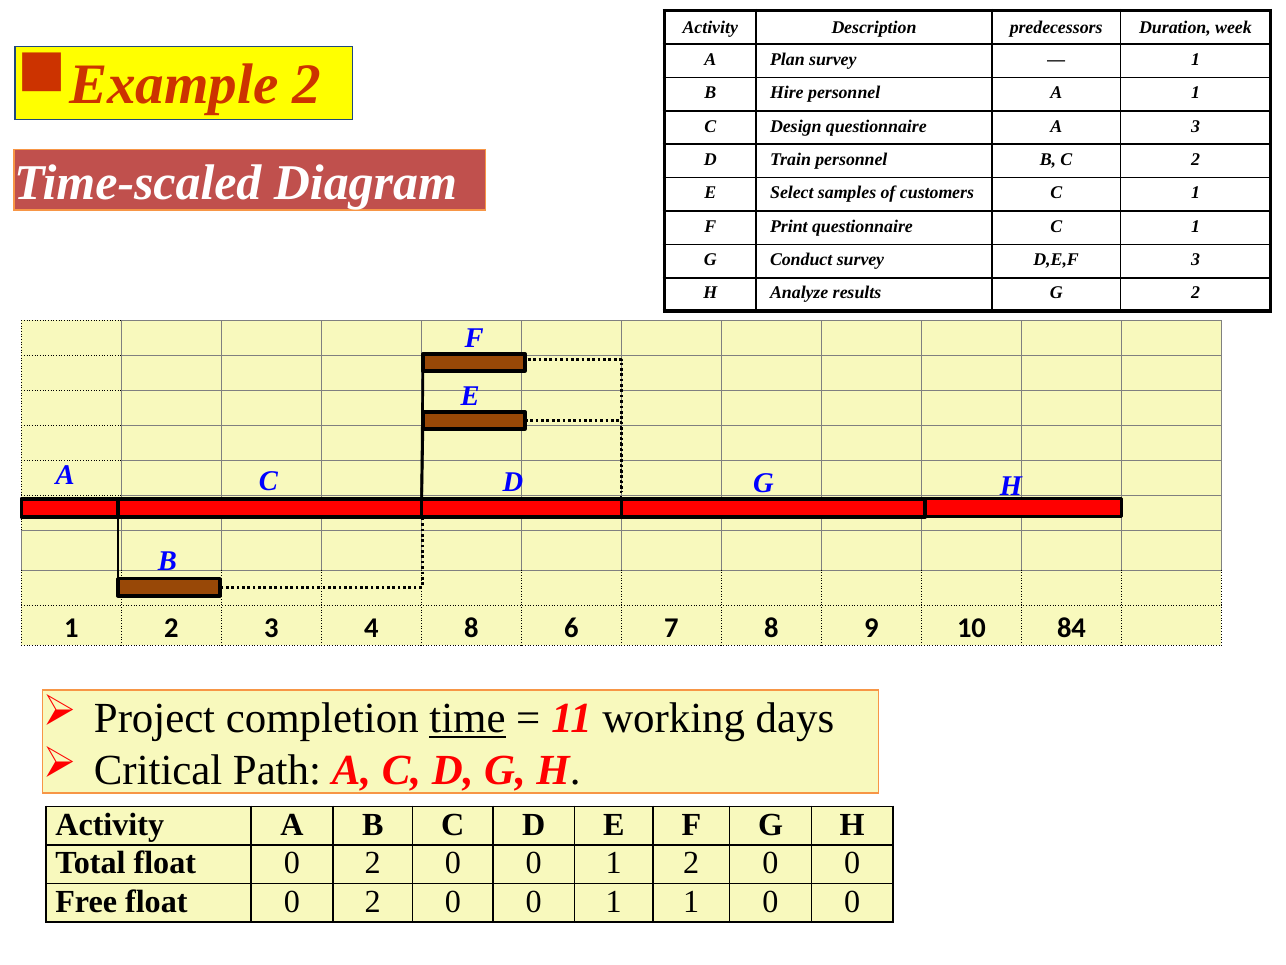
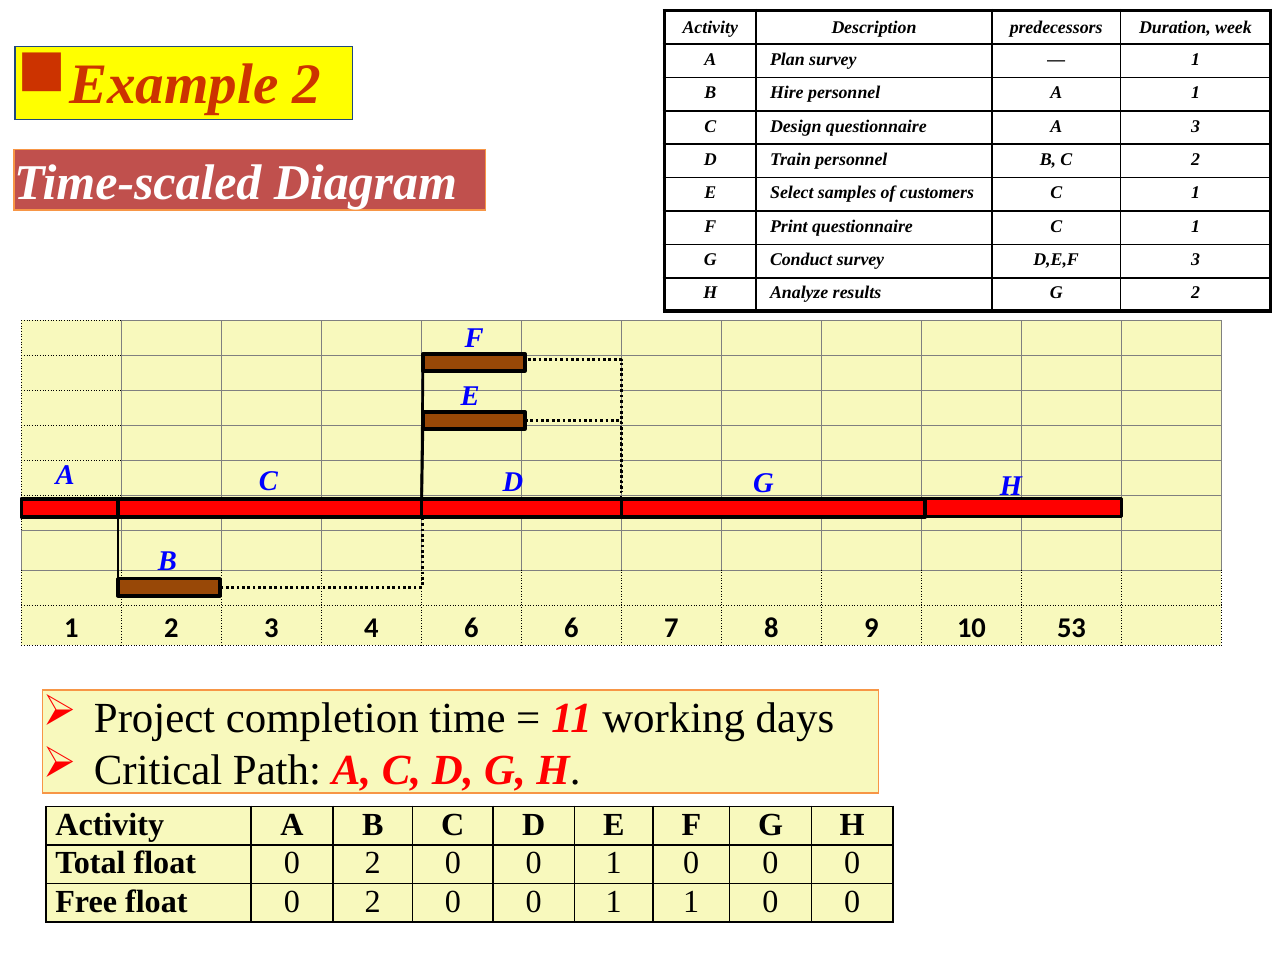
4 8: 8 -> 6
84: 84 -> 53
time underline: present -> none
0 1 2: 2 -> 0
